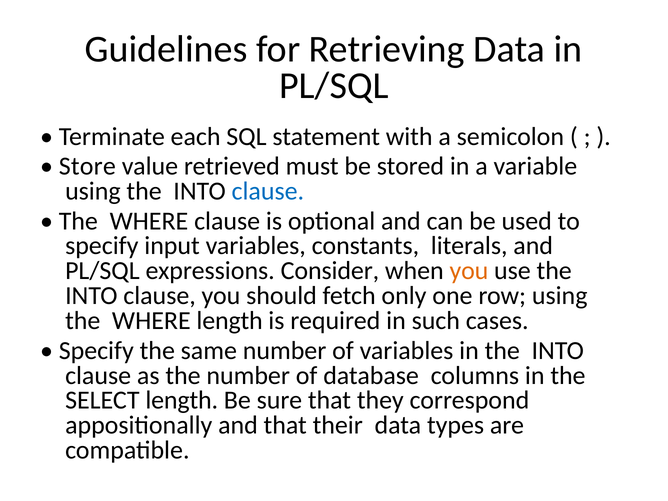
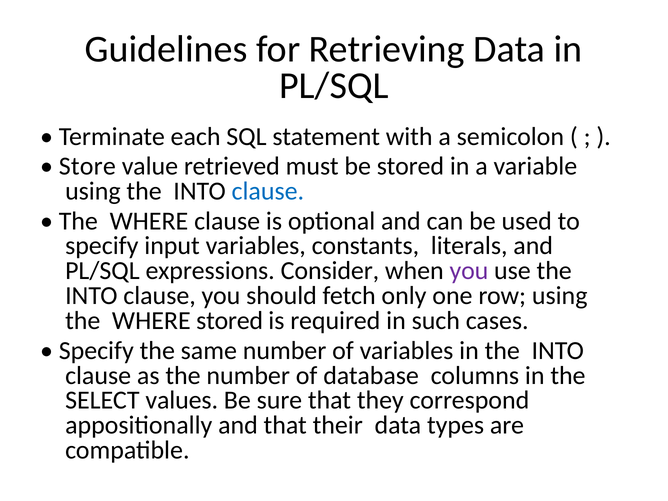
you at (469, 271) colour: orange -> purple
WHERE length: length -> stored
SELECT length: length -> values
